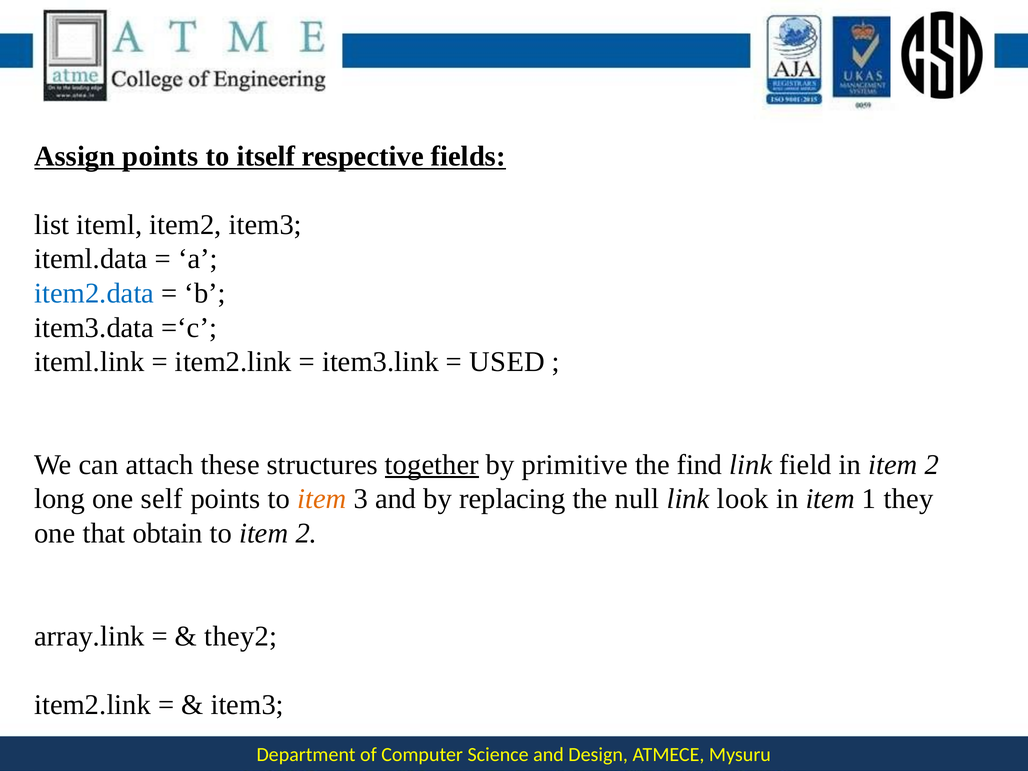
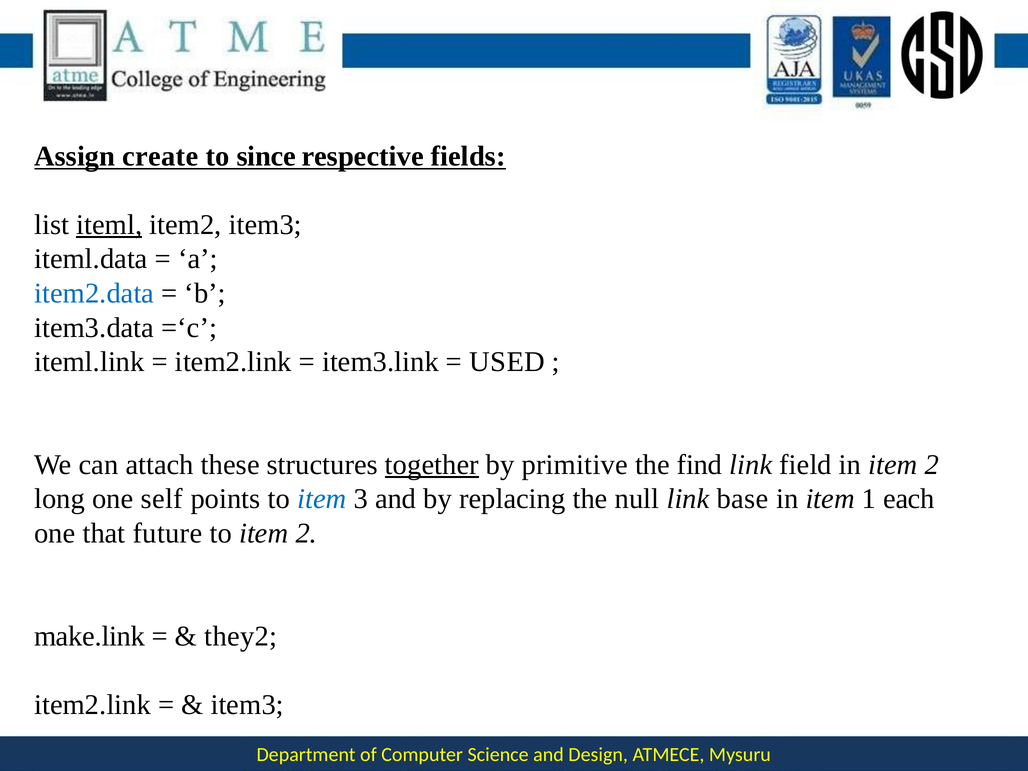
Assign points: points -> create
itself: itself -> since
iteml underline: none -> present
item at (322, 499) colour: orange -> blue
look: look -> base
they: they -> each
obtain: obtain -> future
array.link: array.link -> make.link
